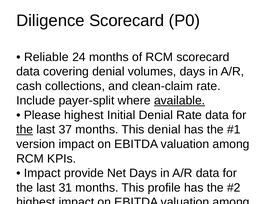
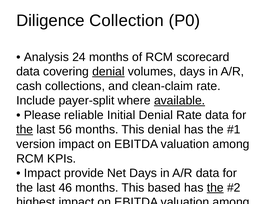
Diligence Scorecard: Scorecard -> Collection
Reliable: Reliable -> Analysis
denial at (108, 72) underline: none -> present
Please highest: highest -> reliable
37: 37 -> 56
31: 31 -> 46
profile: profile -> based
the at (215, 188) underline: none -> present
